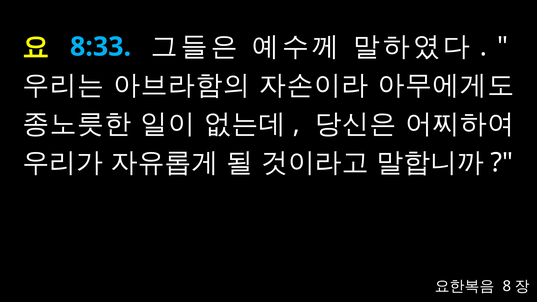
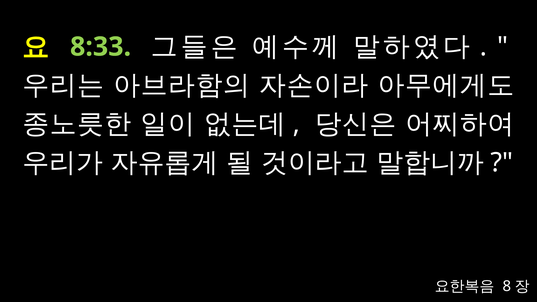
8:33 colour: light blue -> light green
